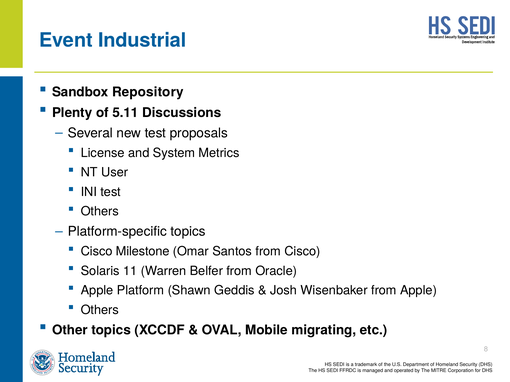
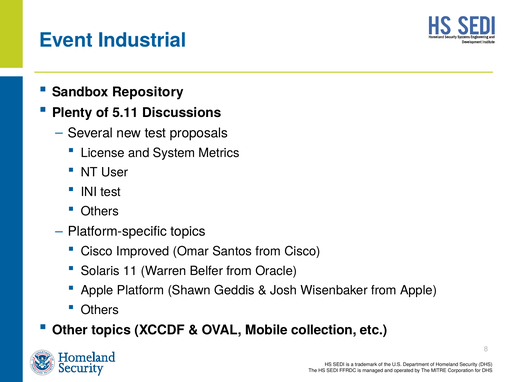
Milestone: Milestone -> Improved
migrating: migrating -> collection
